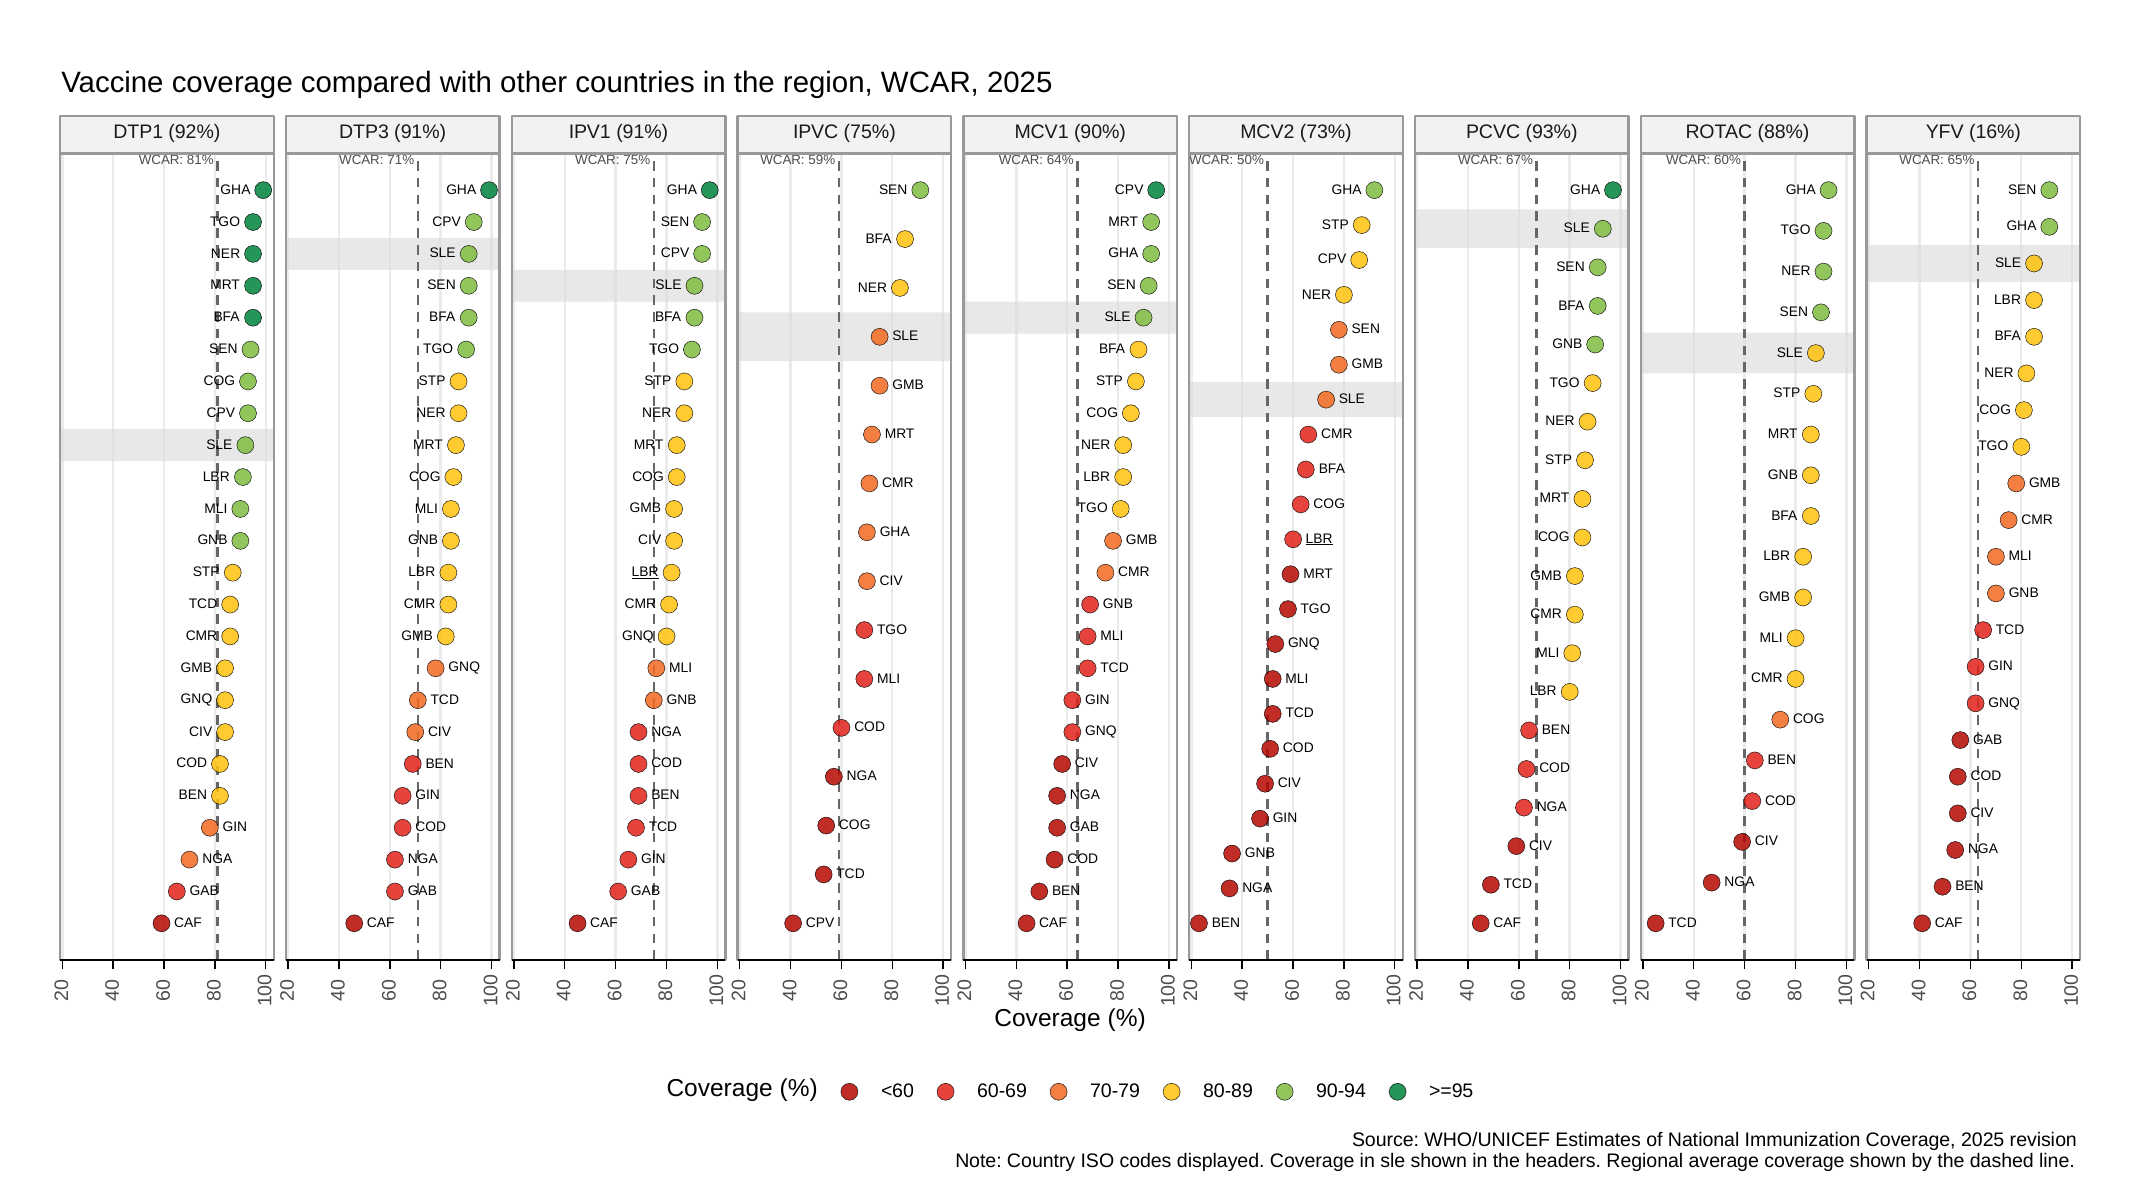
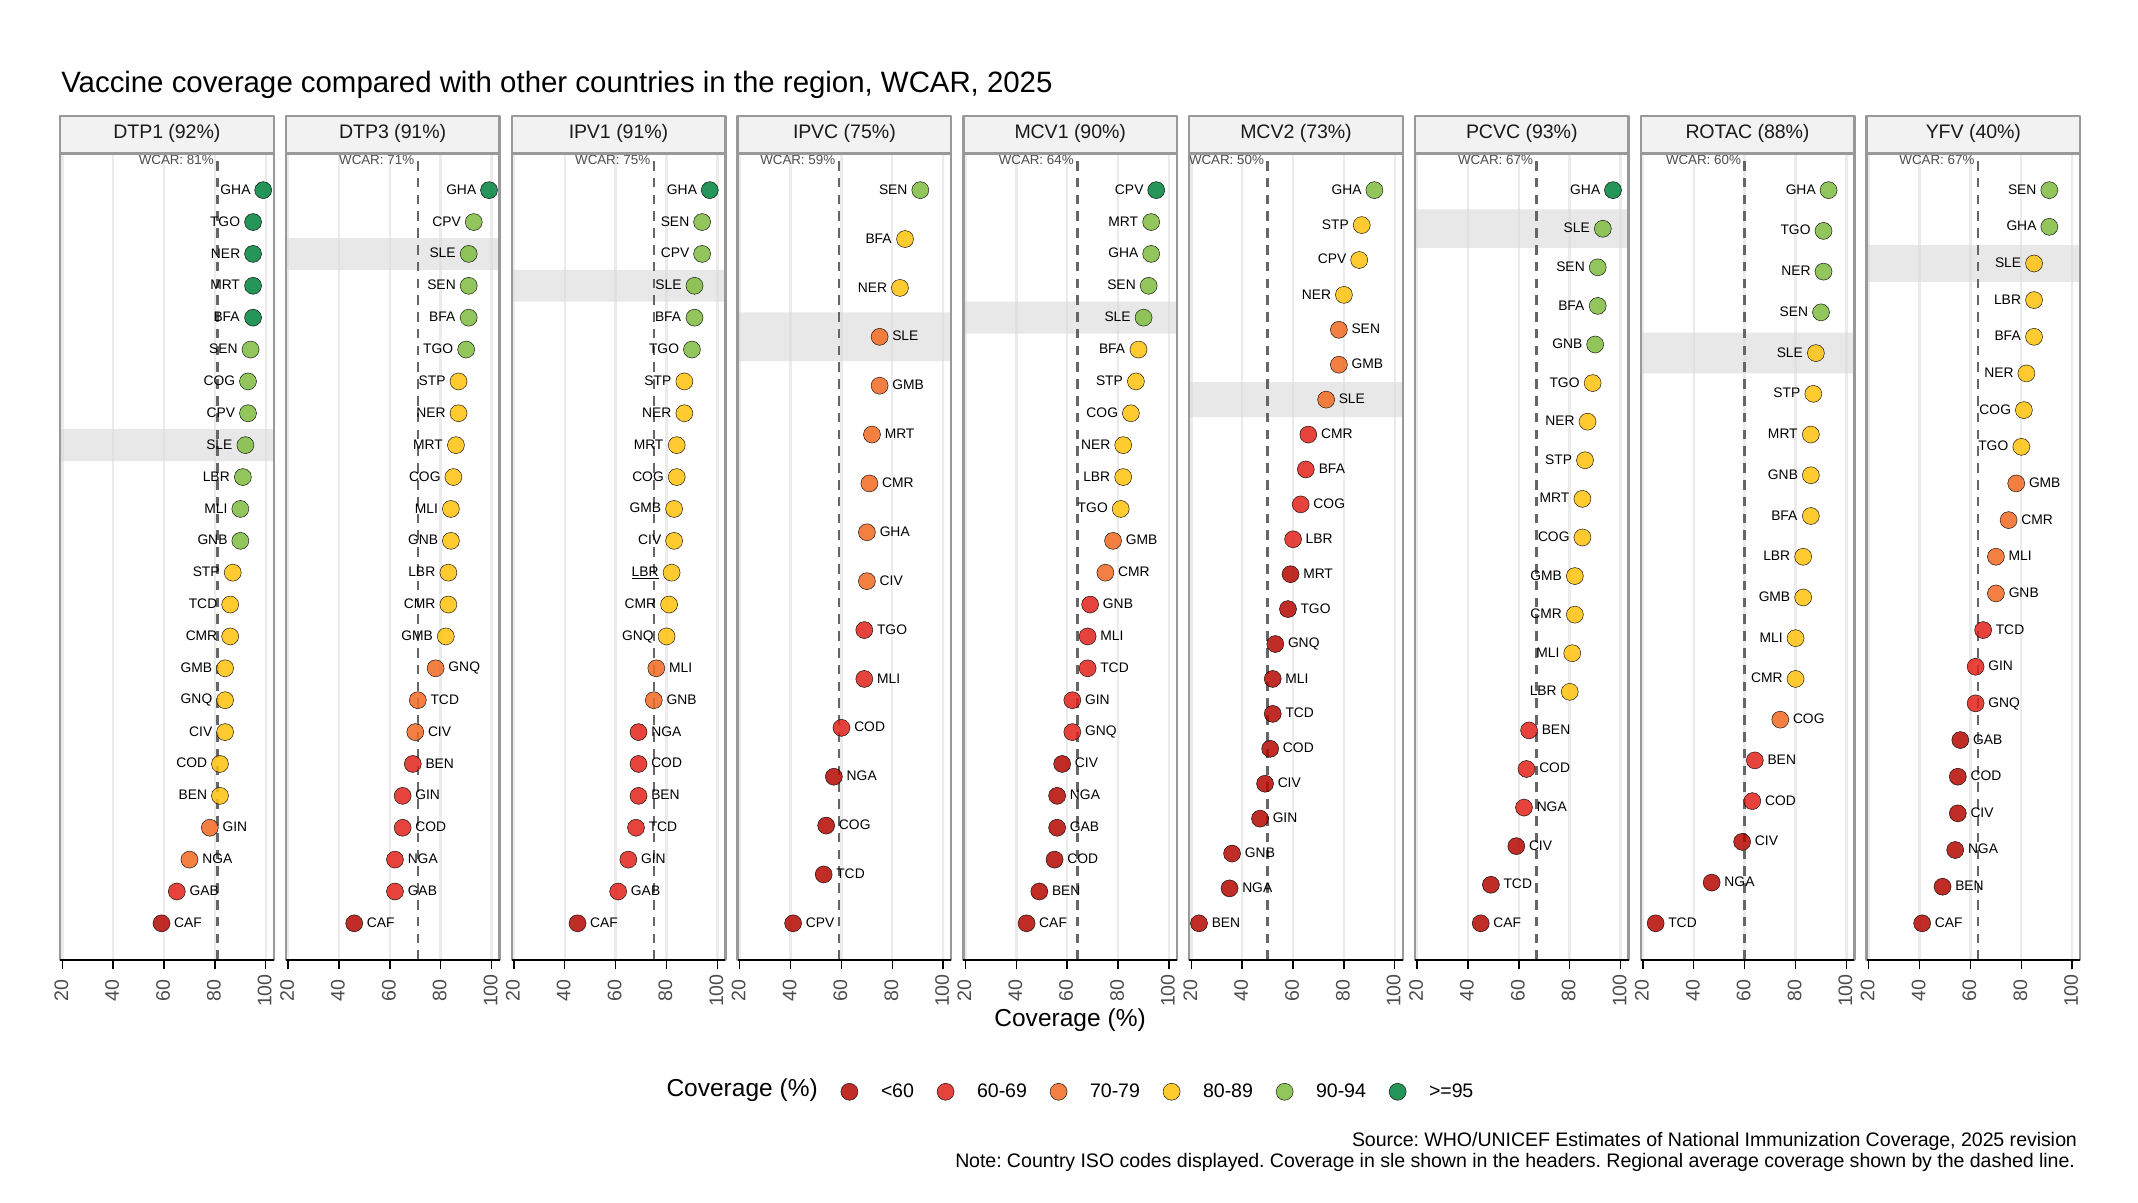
16%: 16% -> 40%
65% at (1961, 160): 65% -> 67%
LBR at (1319, 539) underline: present -> none
